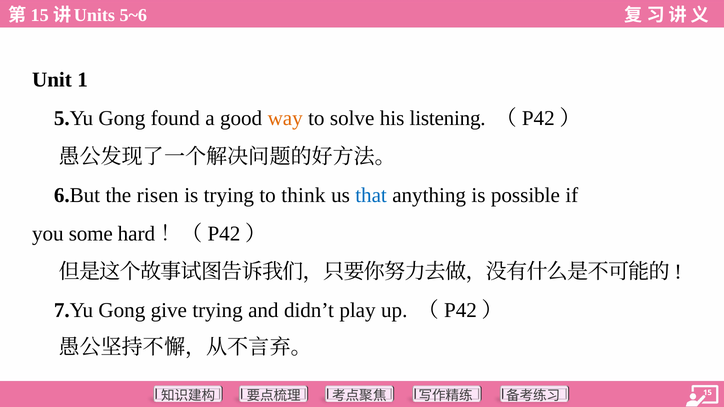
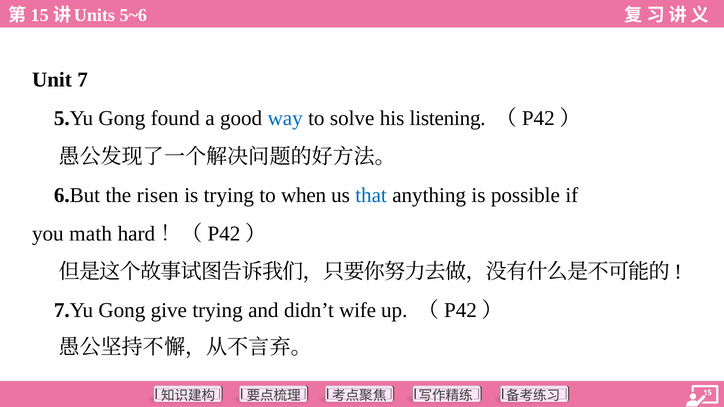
1: 1 -> 7
way colour: orange -> blue
think: think -> when
some: some -> math
play: play -> wife
